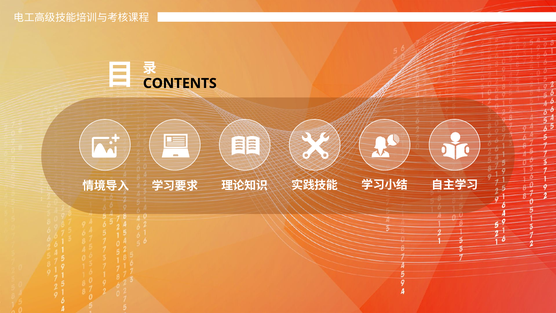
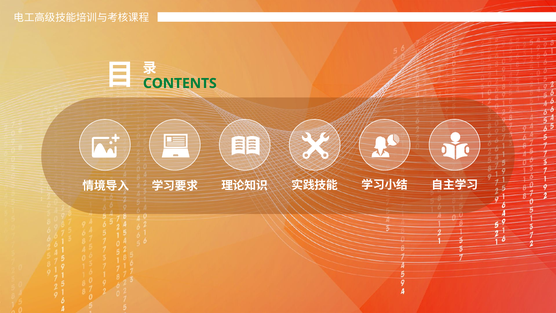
CONTENTS colour: black -> green
